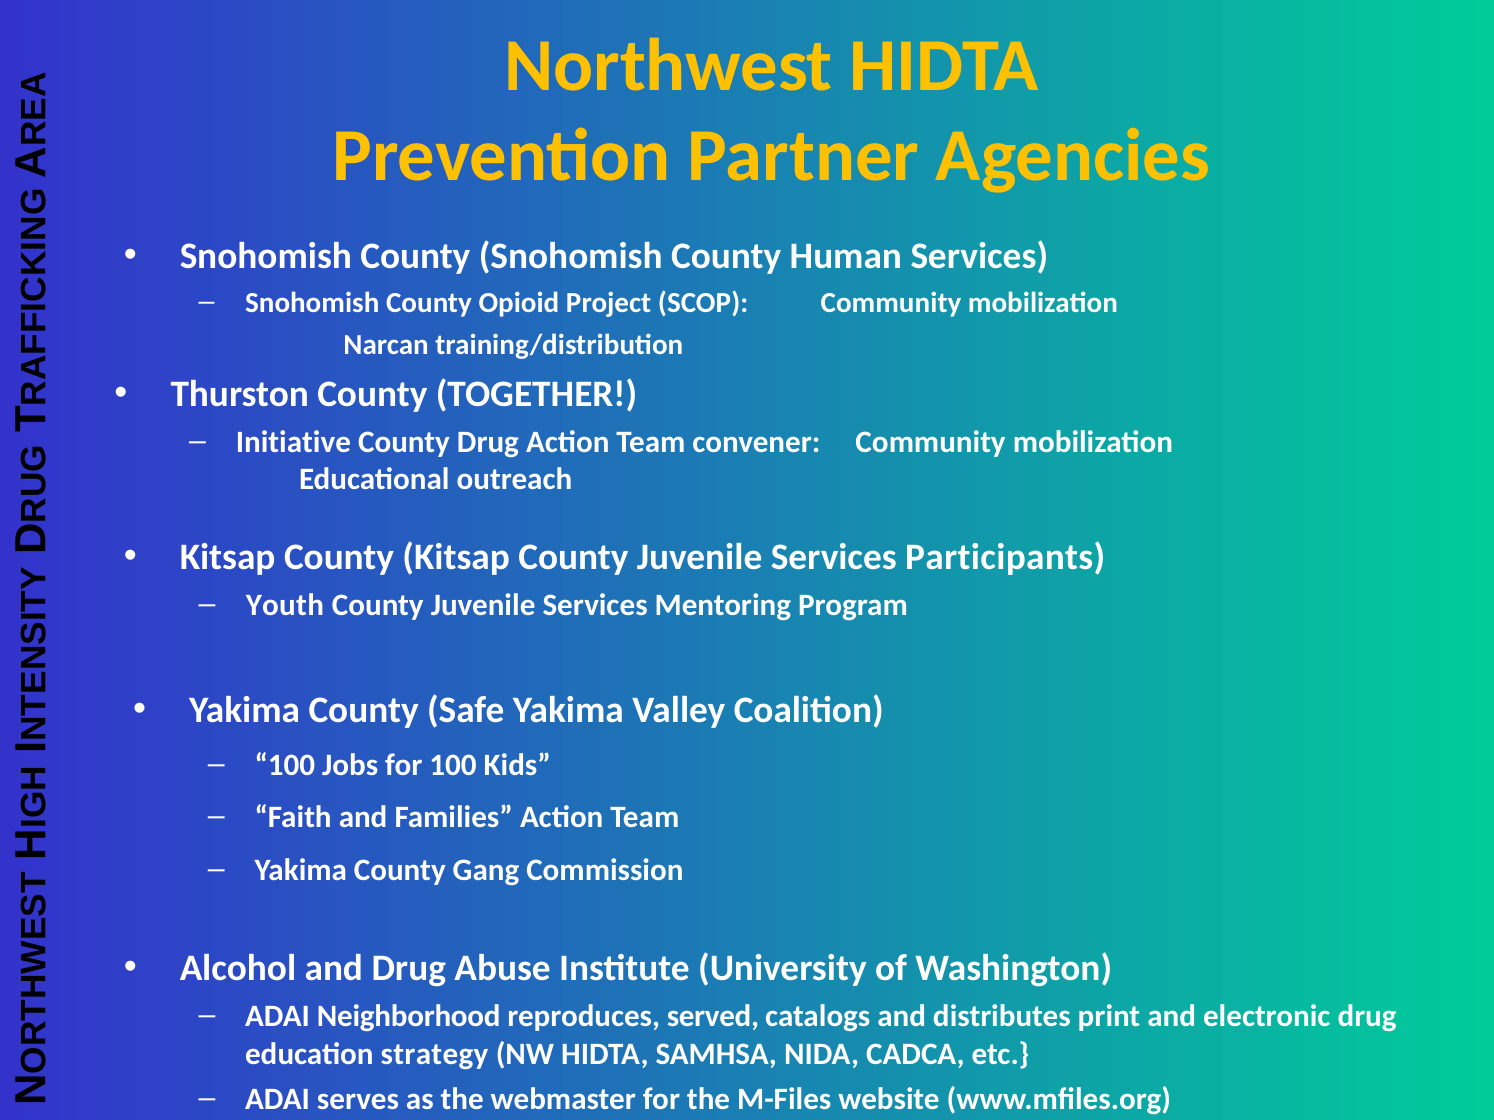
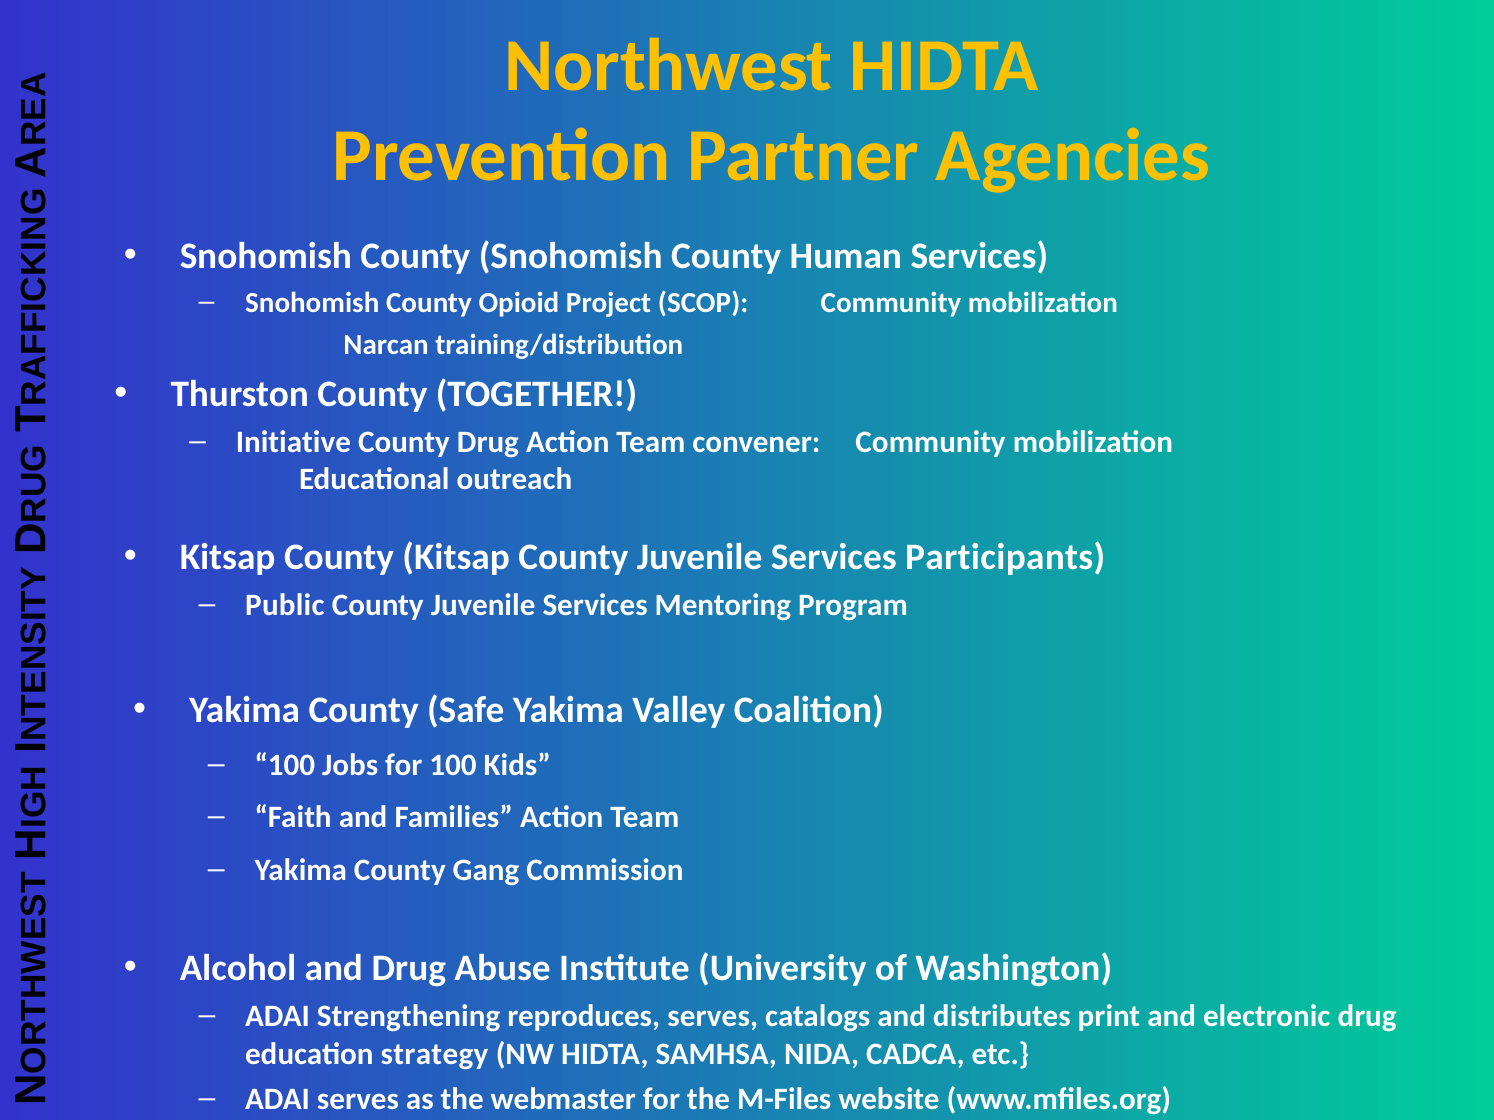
Youth: Youth -> Public
Neighborhood: Neighborhood -> Strengthening
reproduces served: served -> serves
